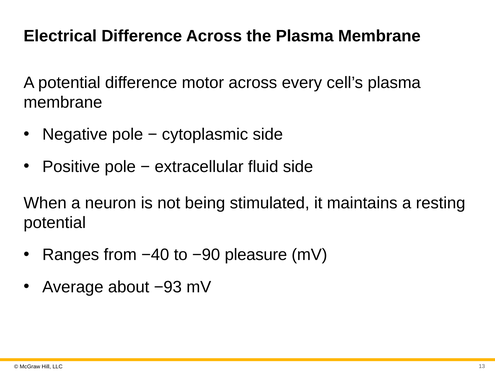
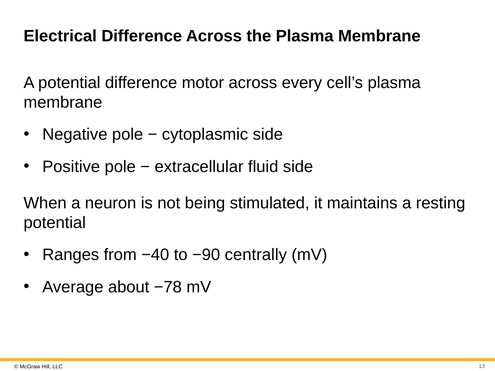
pleasure: pleasure -> centrally
−93: −93 -> −78
